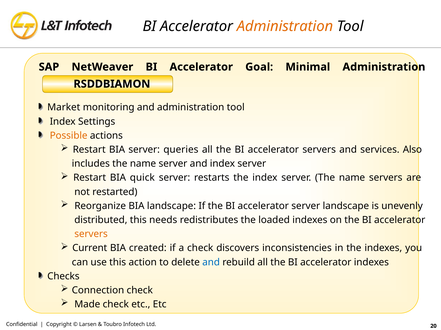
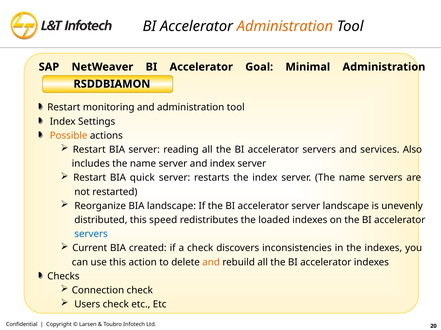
Market at (64, 108): Market -> Restart
queries: queries -> reading
needs: needs -> speed
servers at (91, 235) colour: orange -> blue
and at (211, 263) colour: blue -> orange
Made: Made -> Users
